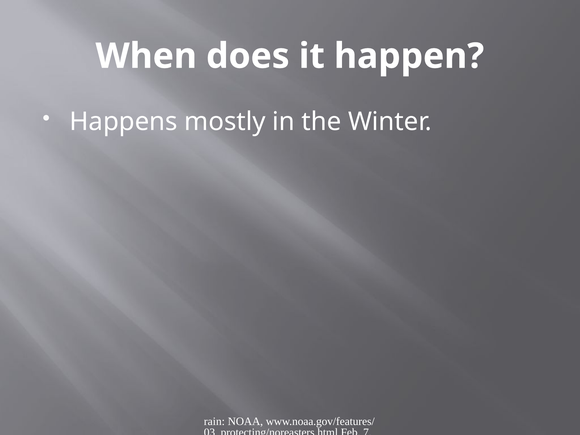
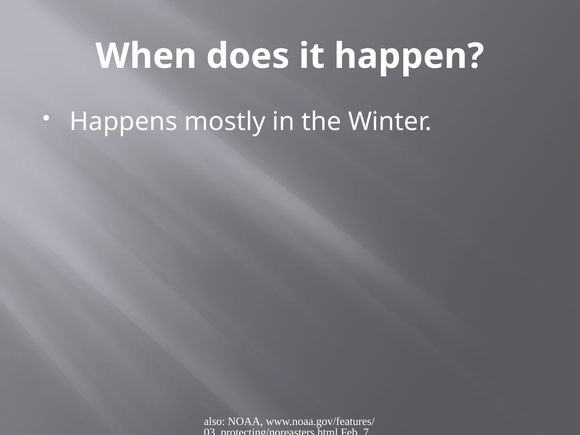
rain: rain -> also
